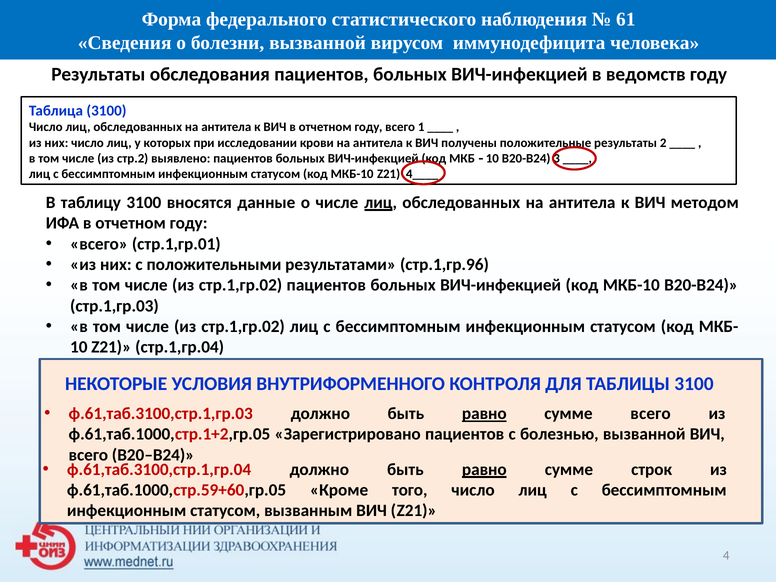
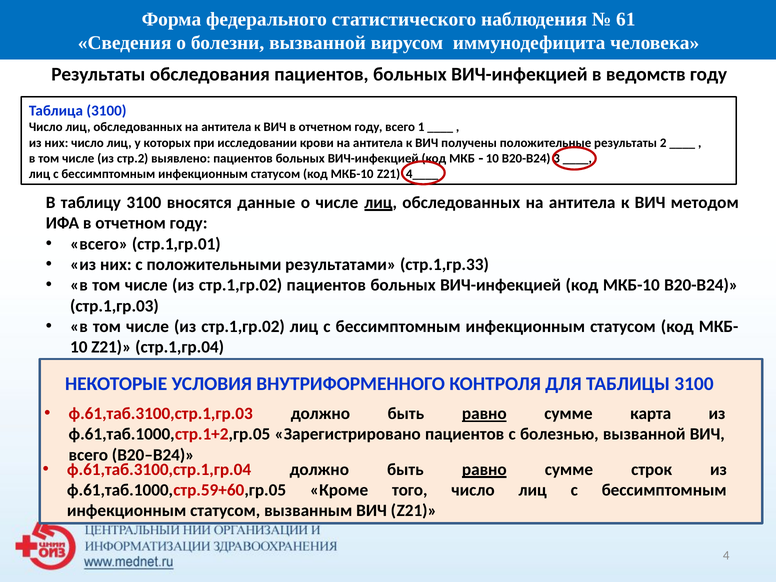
стр.1,гр.96: стр.1,гр.96 -> стр.1,гр.33
сумме всего: всего -> карта
